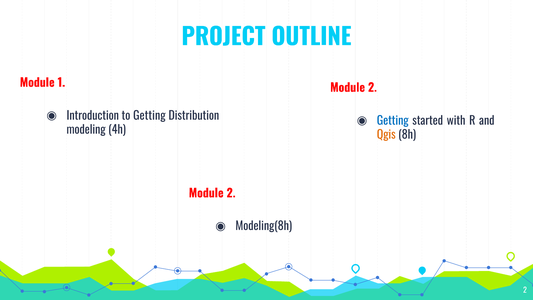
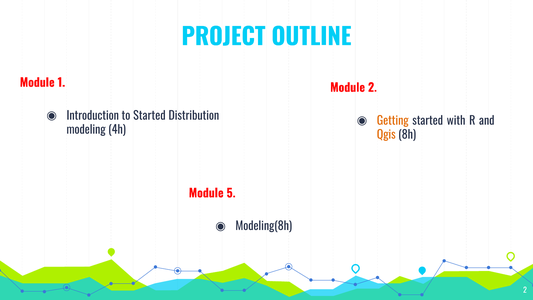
to Getting: Getting -> Started
Getting at (393, 121) colour: blue -> orange
2 at (231, 193): 2 -> 5
